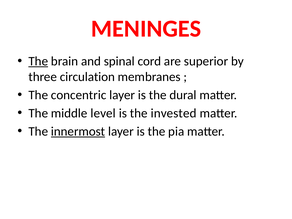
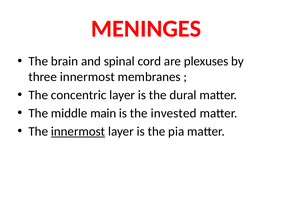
The at (38, 61) underline: present -> none
superior: superior -> plexuses
three circulation: circulation -> innermost
level: level -> main
